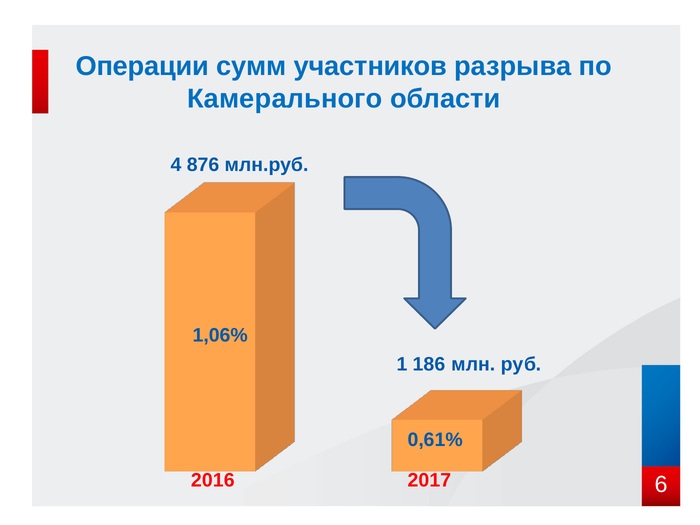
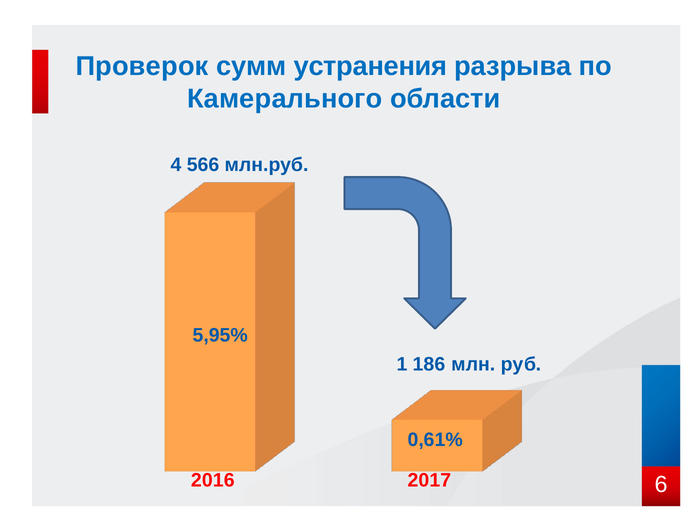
Операции: Операции -> Проверок
участников: участников -> устранения
876: 876 -> 566
1,06%: 1,06% -> 5,95%
